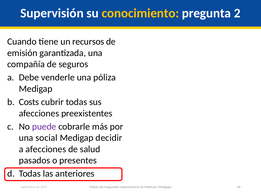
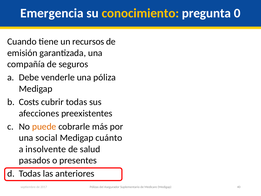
Supervisión: Supervisión -> Emergencia
2: 2 -> 0
puede colour: purple -> orange
decidir: decidir -> cuánto
a afecciones: afecciones -> insolvente
